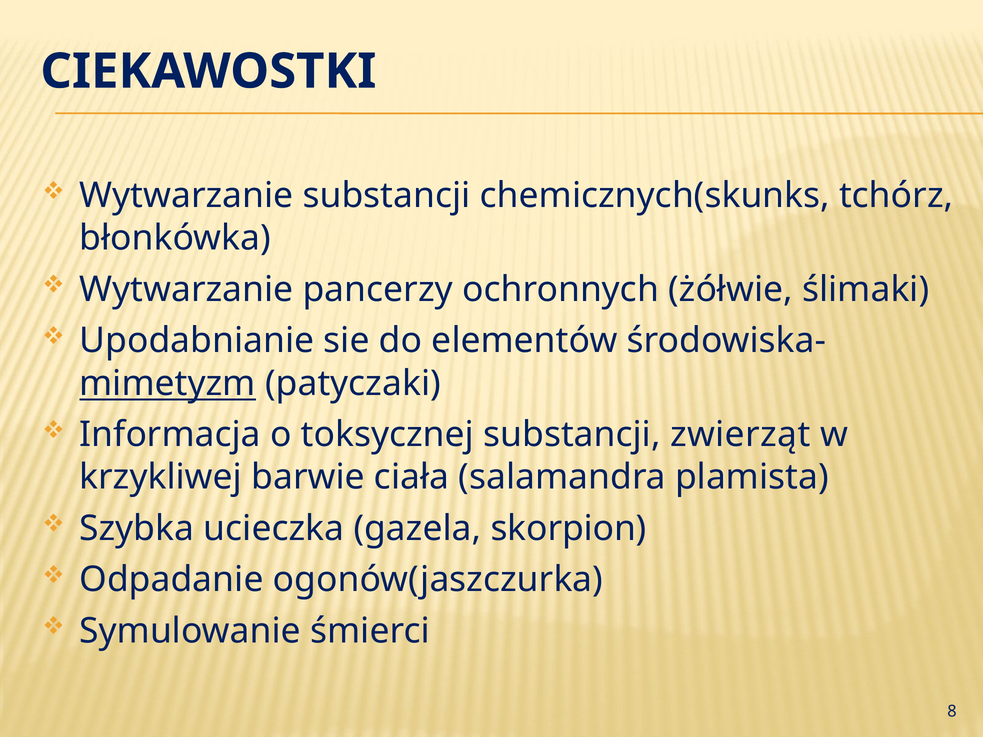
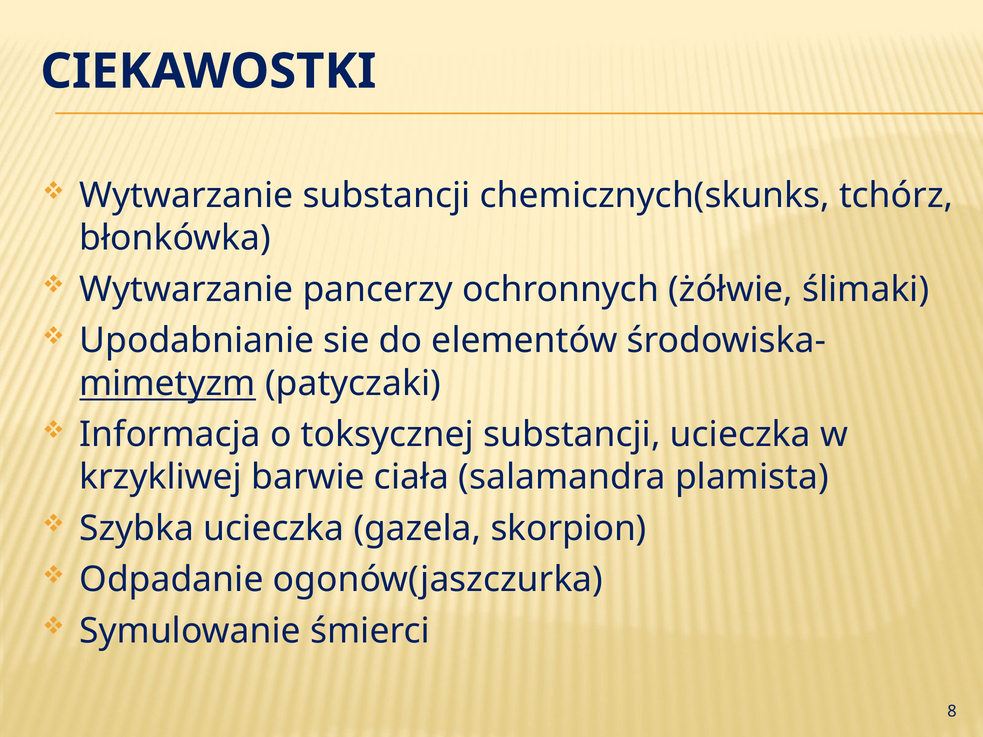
substancji zwierząt: zwierząt -> ucieczka
